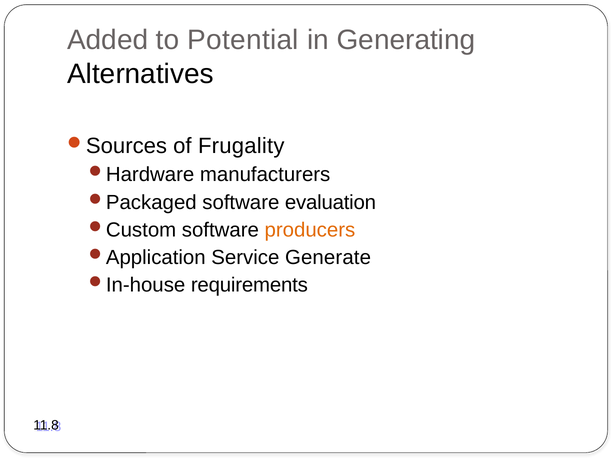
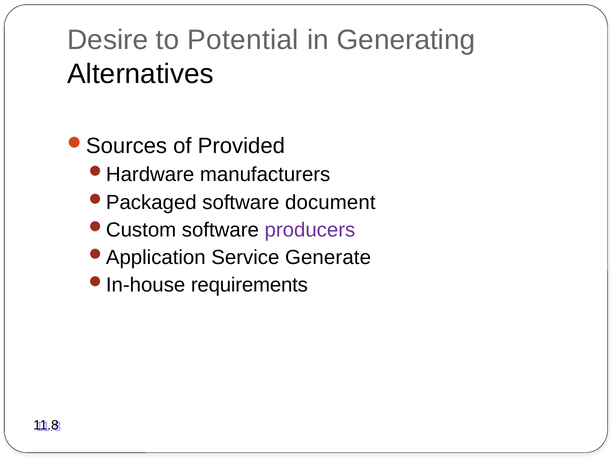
Added: Added -> Desire
Frugality: Frugality -> Provided
evaluation: evaluation -> document
producers colour: orange -> purple
